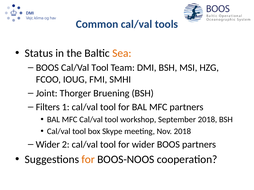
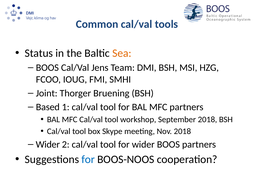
BOOS Cal/Val Tool: Tool -> Jens
Filters: Filters -> Based
for at (88, 160) colour: orange -> blue
